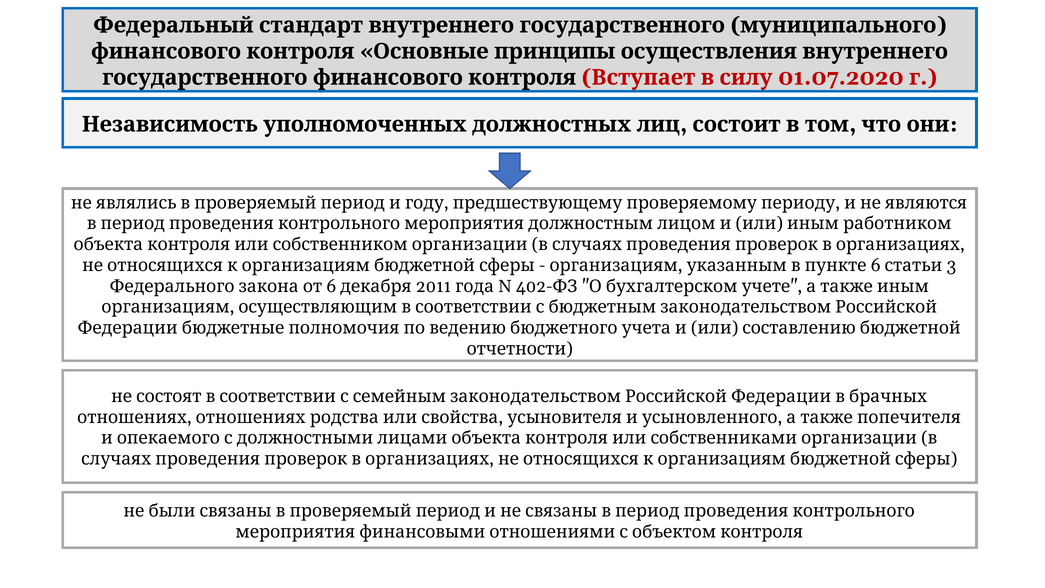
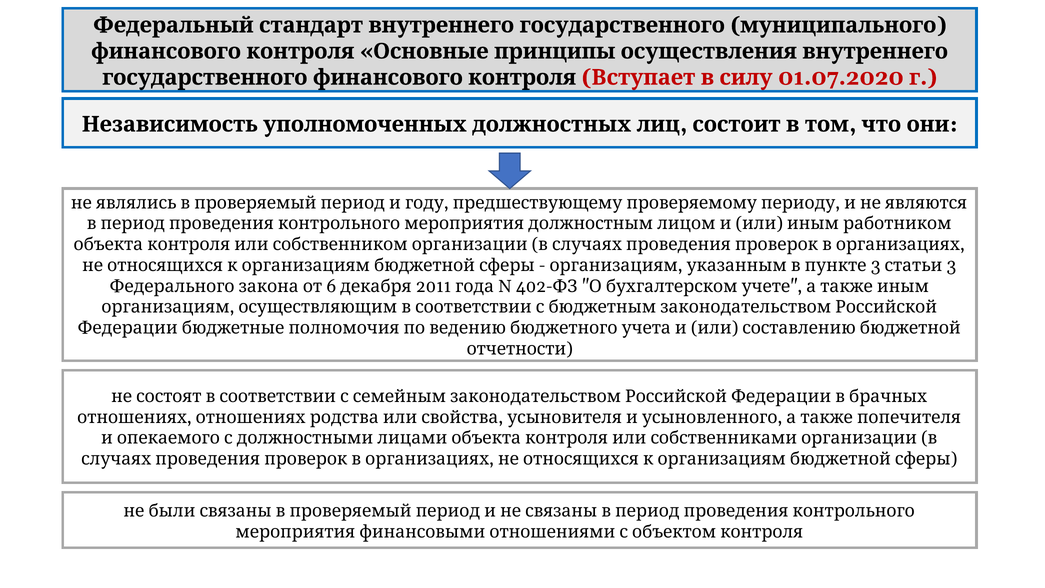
6 at (876, 265): 6 -> 3
